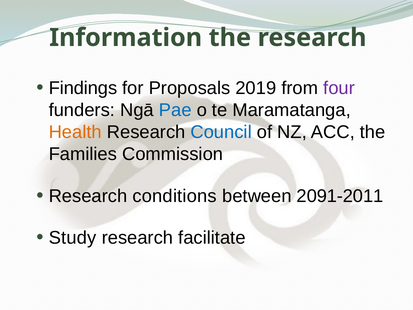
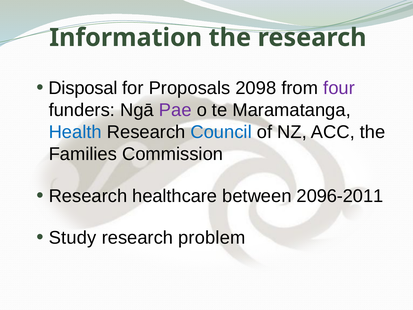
Findings: Findings -> Disposal
2019: 2019 -> 2098
Pae colour: blue -> purple
Health colour: orange -> blue
conditions: conditions -> healthcare
2091-2011: 2091-2011 -> 2096-2011
facilitate: facilitate -> problem
